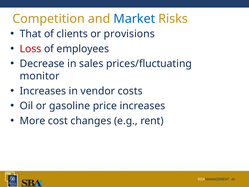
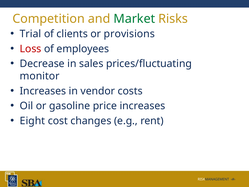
Market colour: blue -> green
That: That -> Trial
More: More -> Eight
